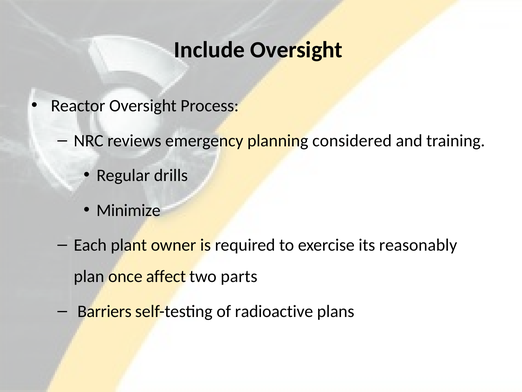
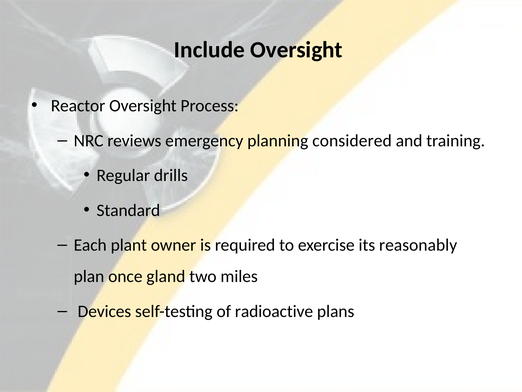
Minimize: Minimize -> Standard
affect: affect -> gland
parts: parts -> miles
Barriers: Barriers -> Devices
